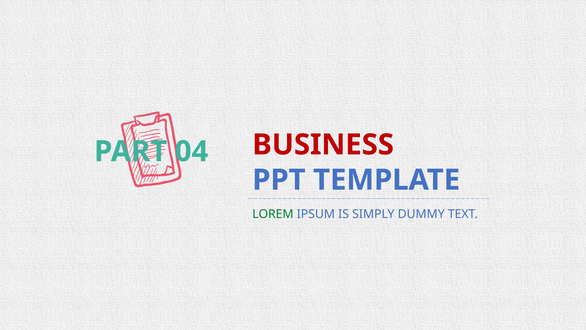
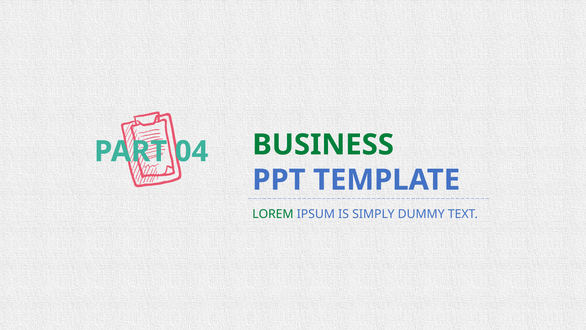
BUSINESS colour: red -> green
